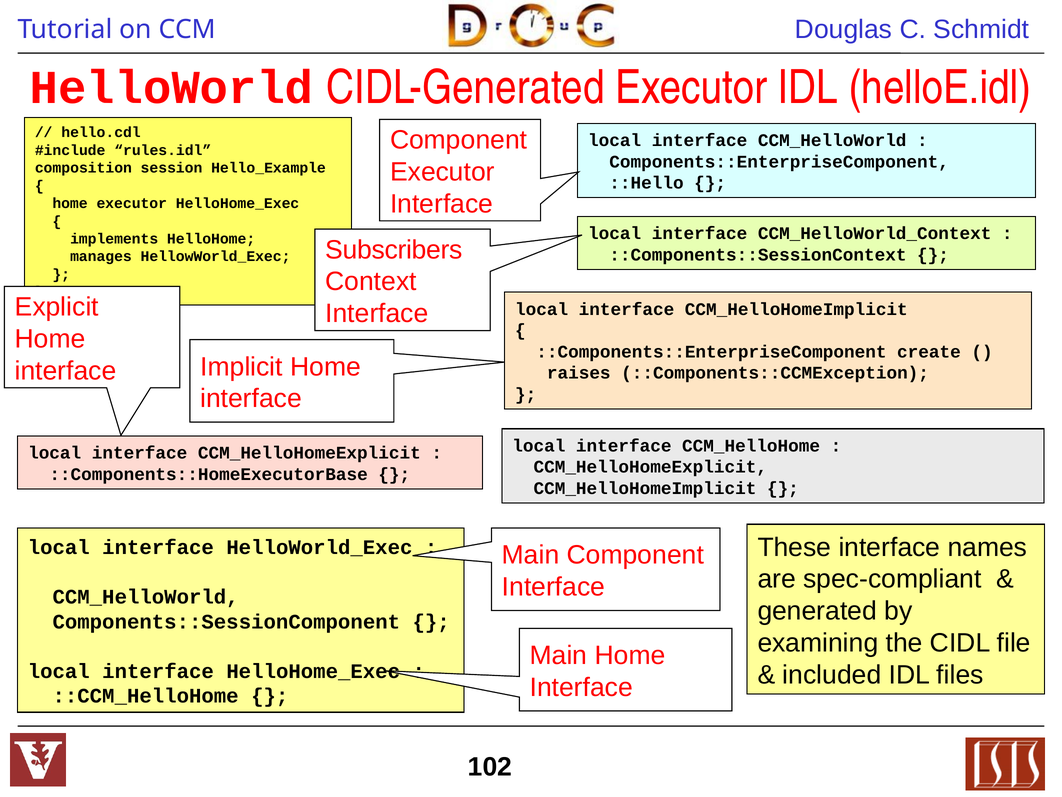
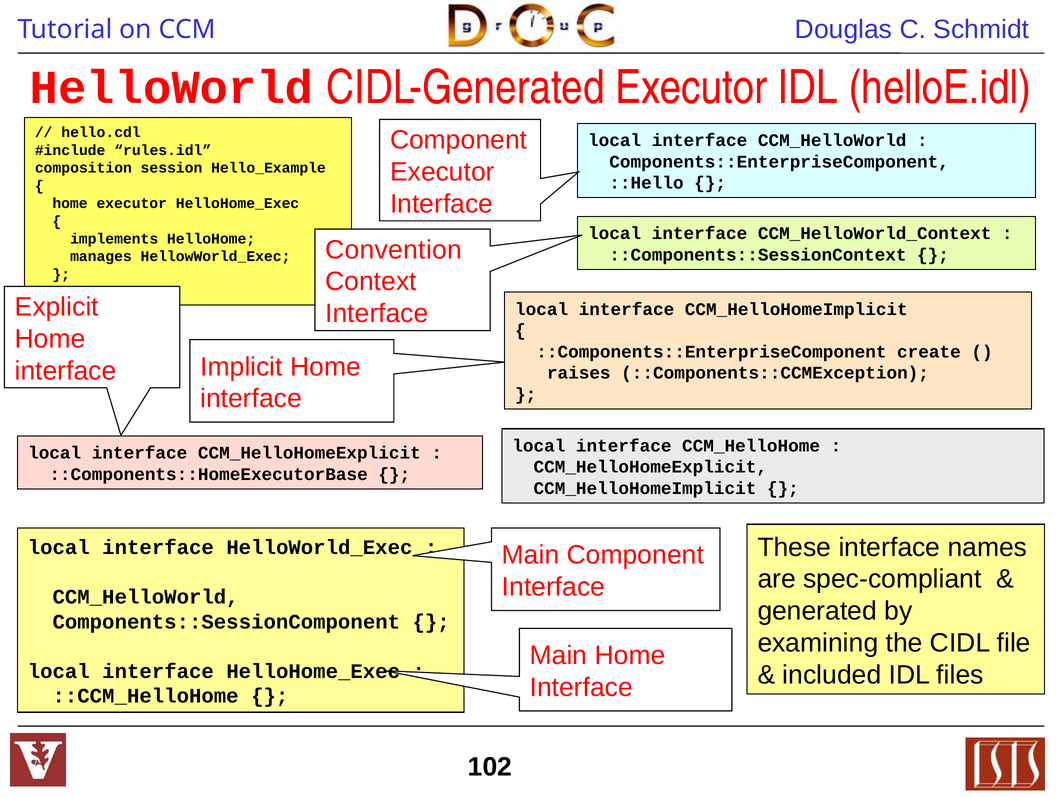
Subscribers: Subscribers -> Convention
